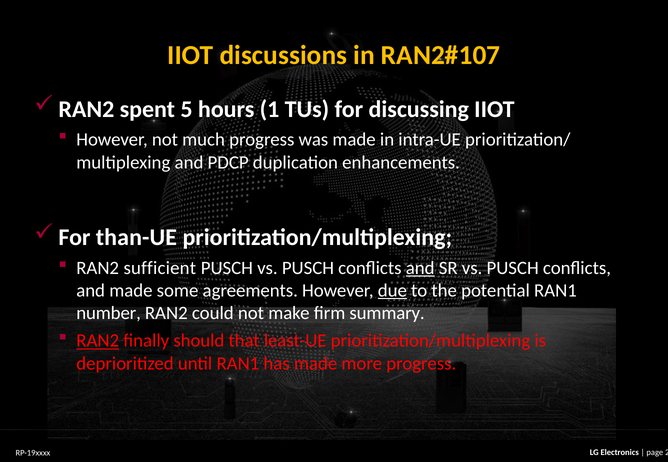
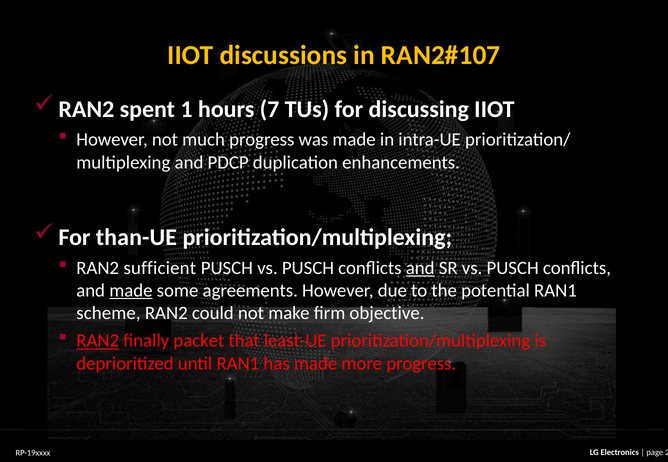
5: 5 -> 1
1: 1 -> 7
made at (131, 291) underline: none -> present
due underline: present -> none
number: number -> scheme
summary: summary -> objective
should: should -> packet
